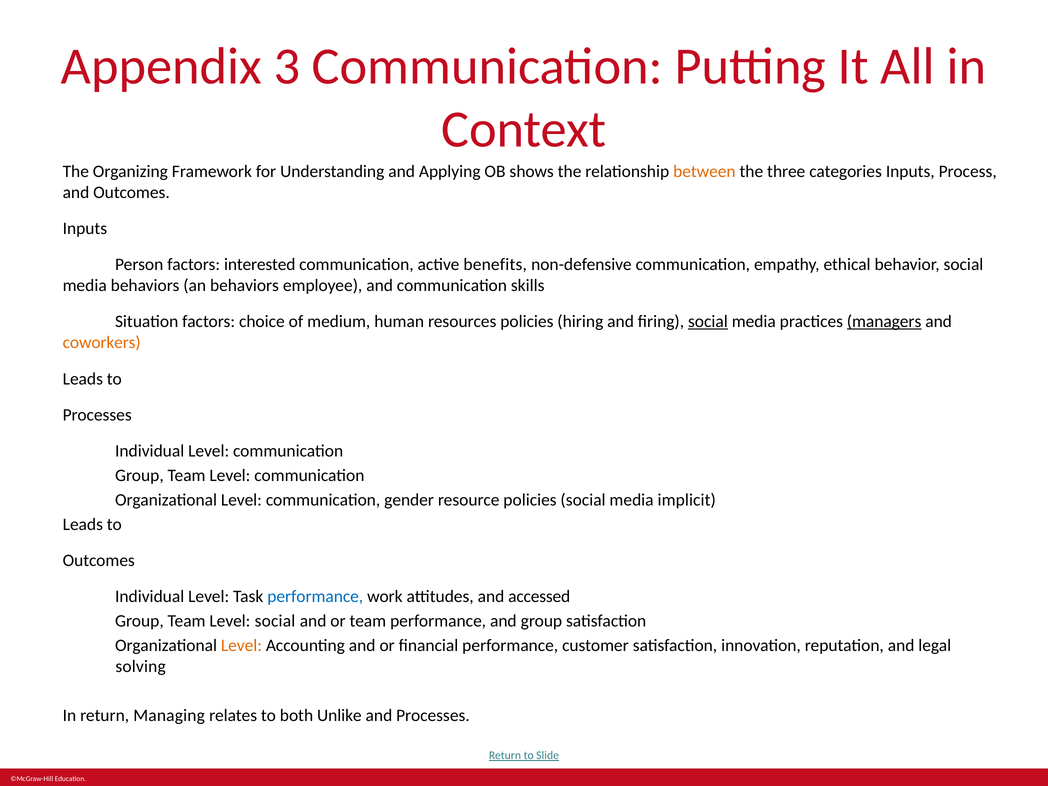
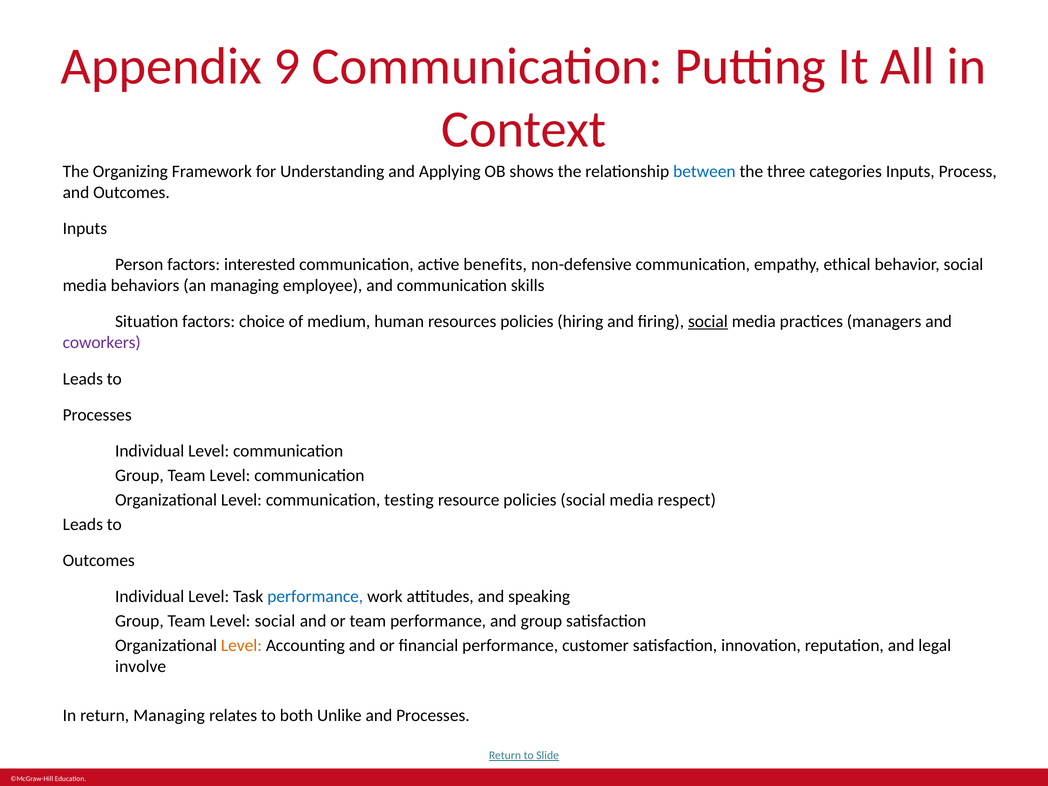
3: 3 -> 9
between colour: orange -> blue
an behaviors: behaviors -> managing
managers underline: present -> none
coworkers colour: orange -> purple
gender: gender -> testing
implicit: implicit -> respect
accessed: accessed -> speaking
solving: solving -> involve
